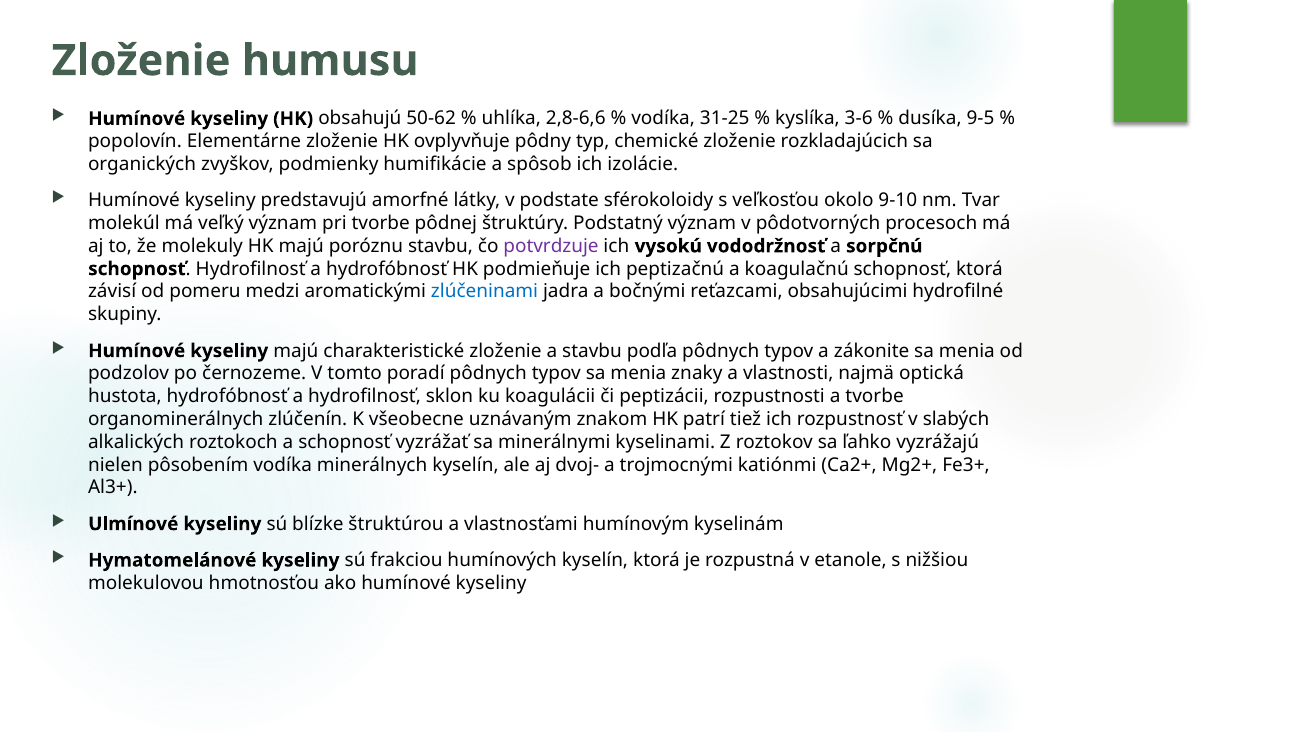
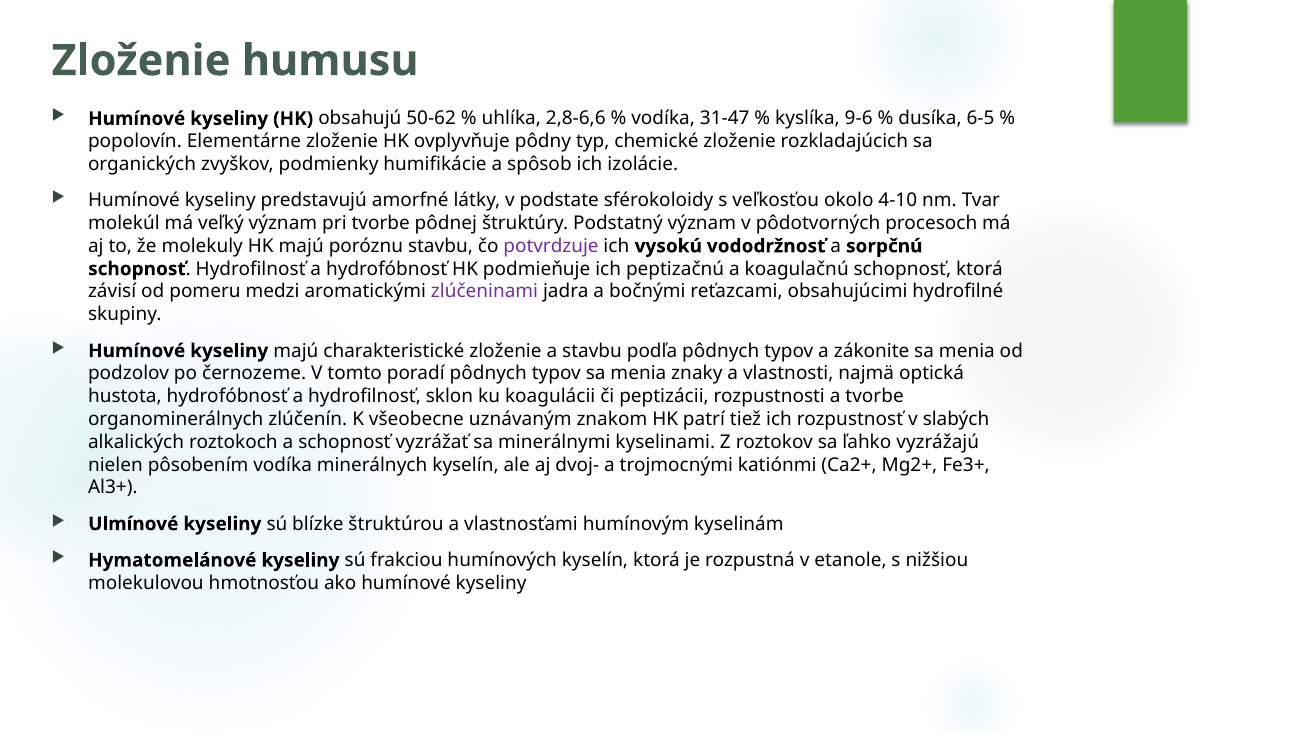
31-25: 31-25 -> 31-47
3-6: 3-6 -> 9-6
9-5: 9-5 -> 6-5
9-10: 9-10 -> 4-10
zlúčeninami colour: blue -> purple
